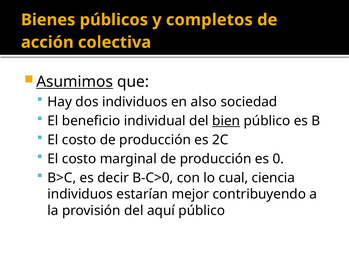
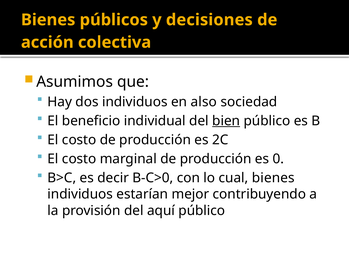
completos: completos -> decisiones
Asumimos underline: present -> none
cual ciencia: ciencia -> bienes
